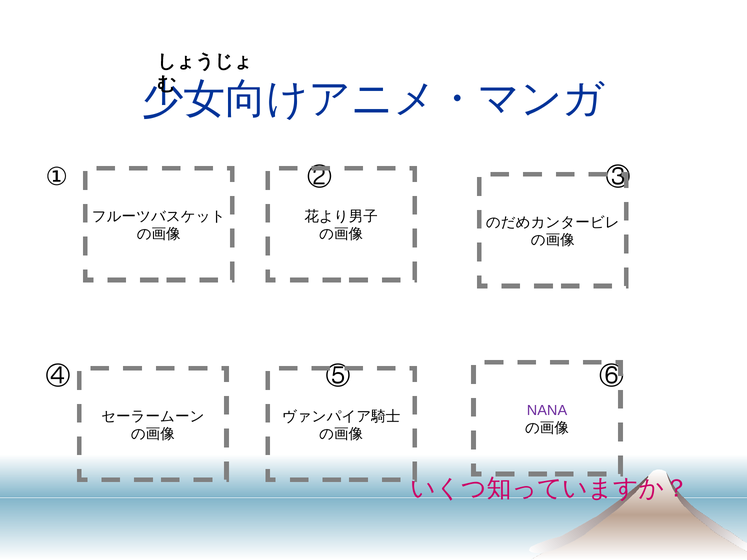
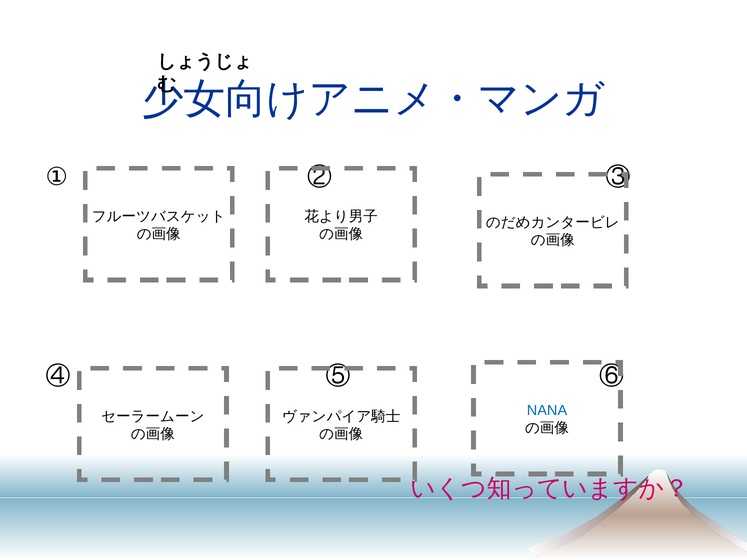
NANA colour: purple -> blue
